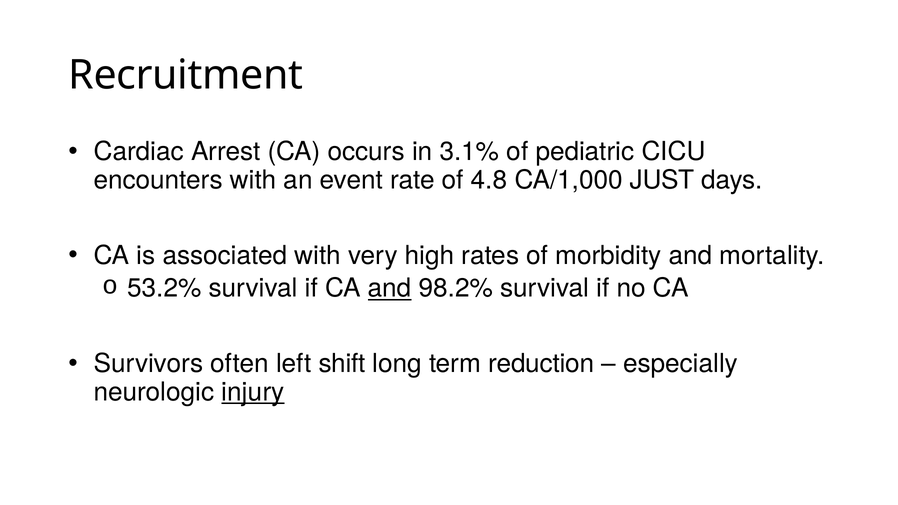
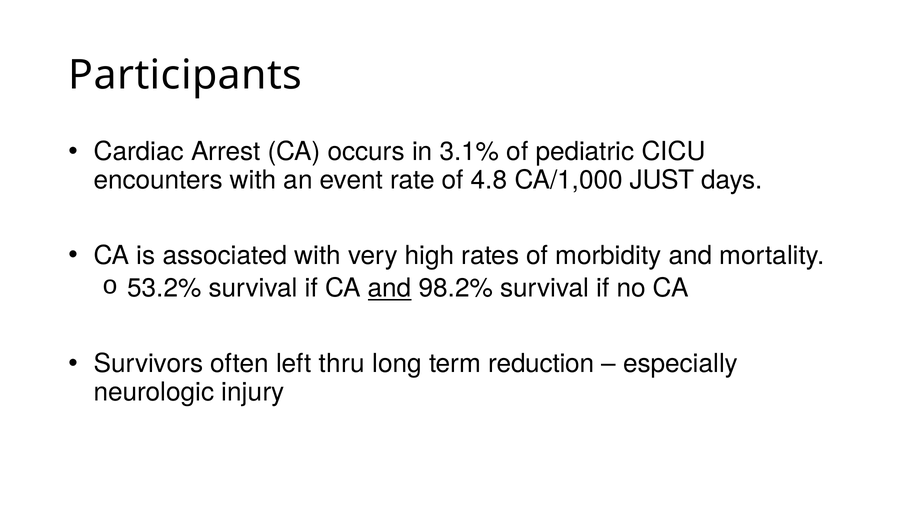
Recruitment: Recruitment -> Participants
shift: shift -> thru
injury underline: present -> none
